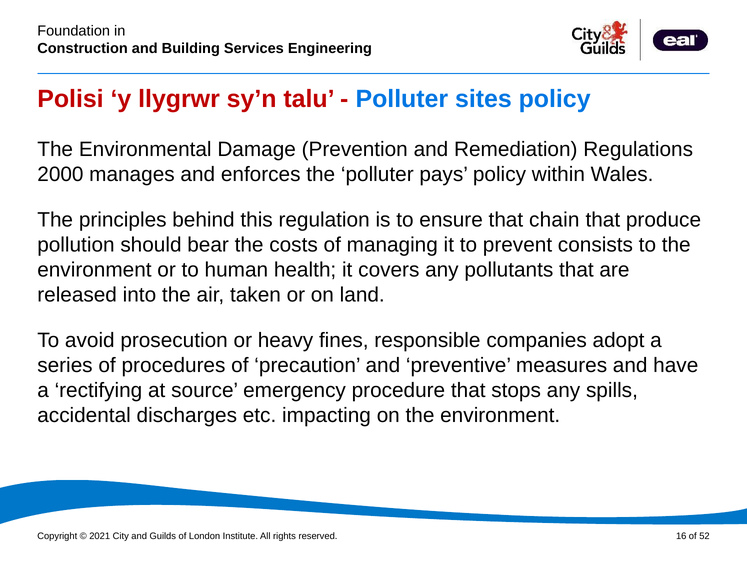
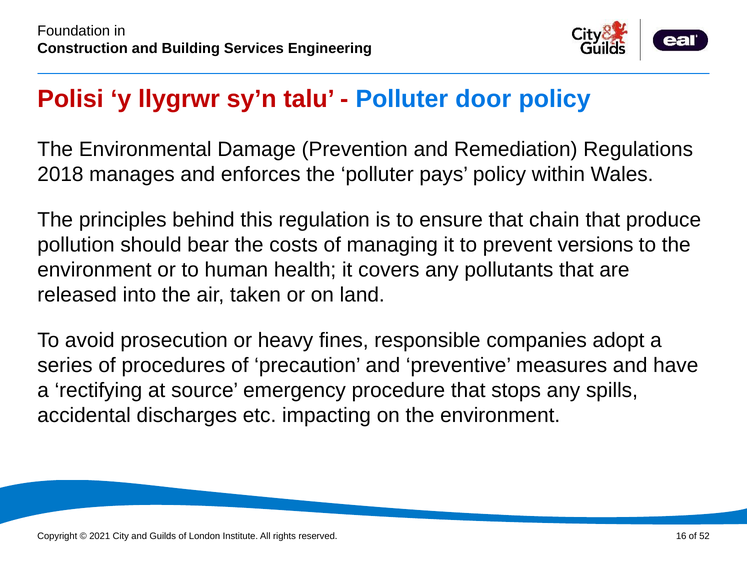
sites: sites -> door
2000: 2000 -> 2018
consists: consists -> versions
